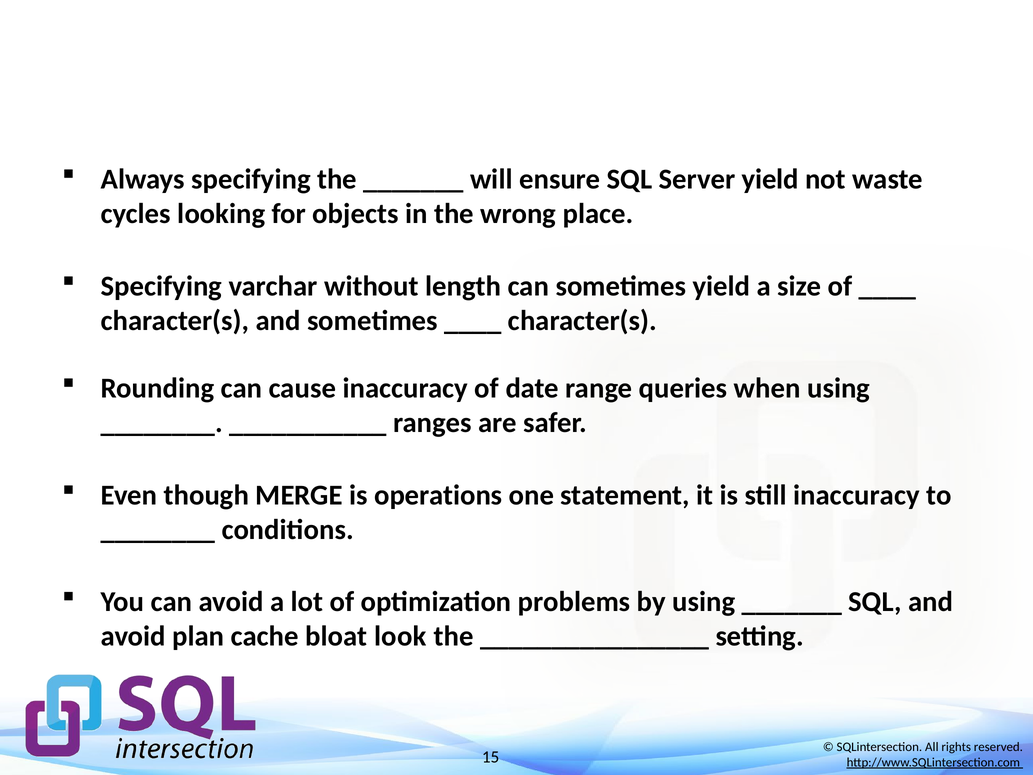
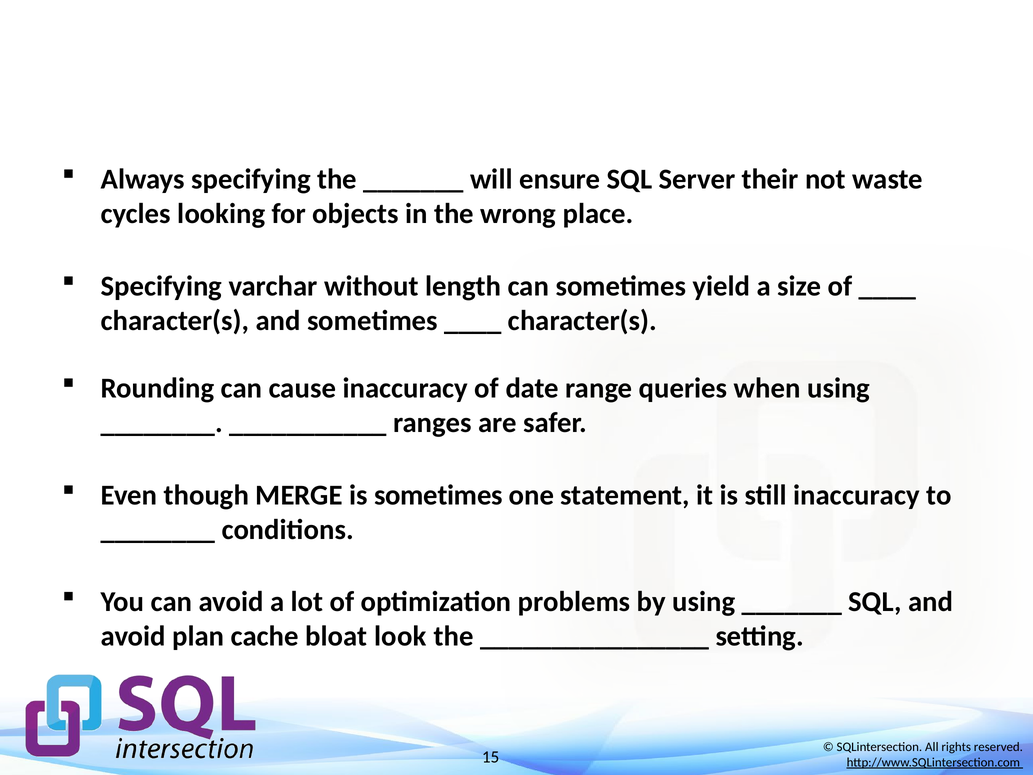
Server yield: yield -> their
is operations: operations -> sometimes
